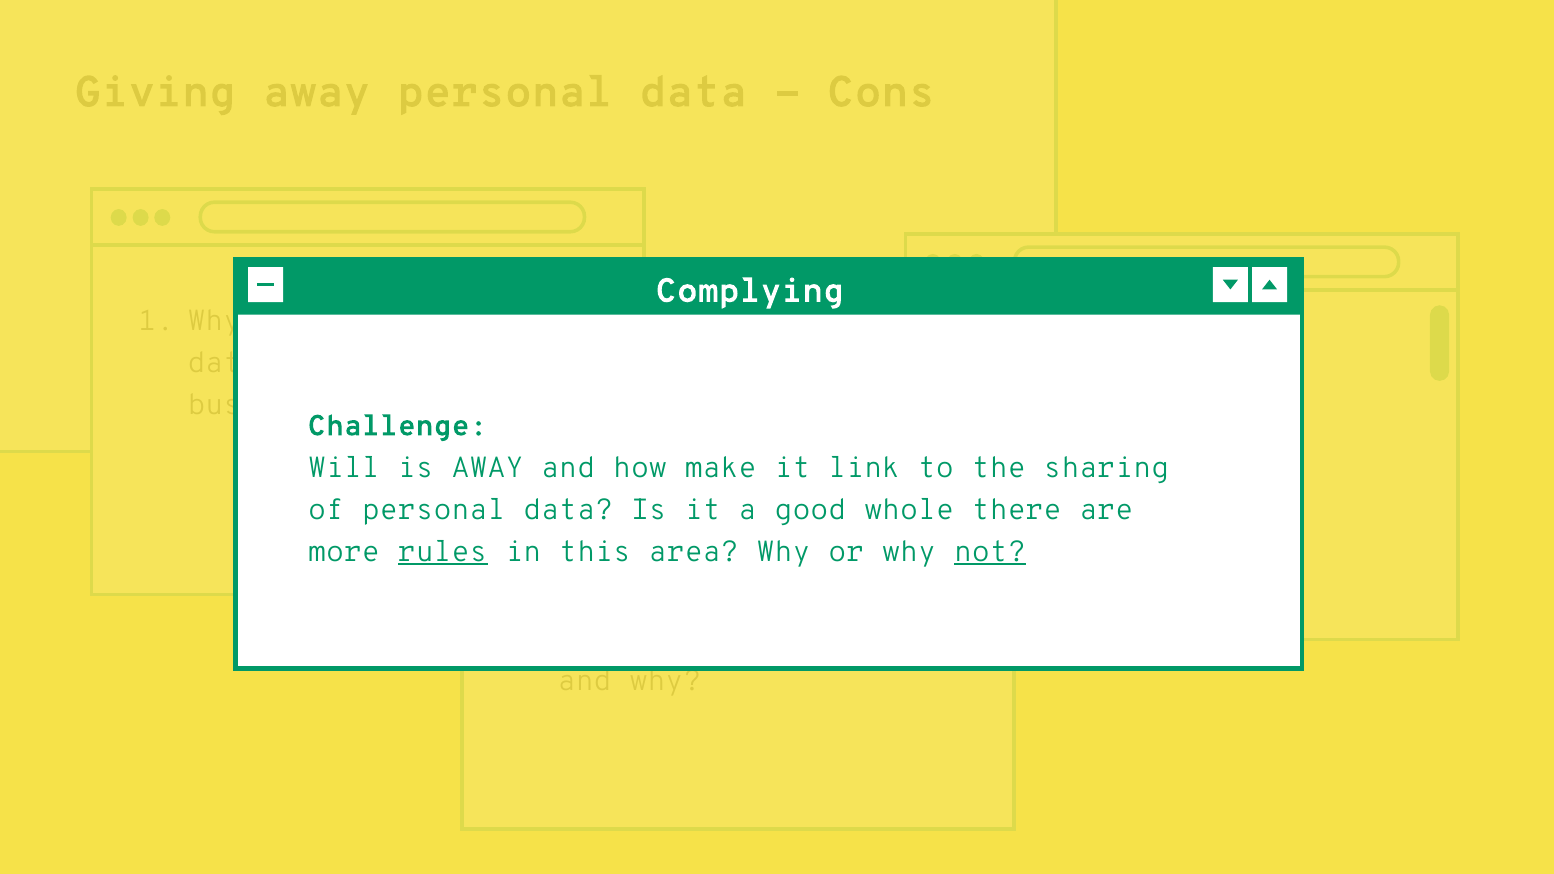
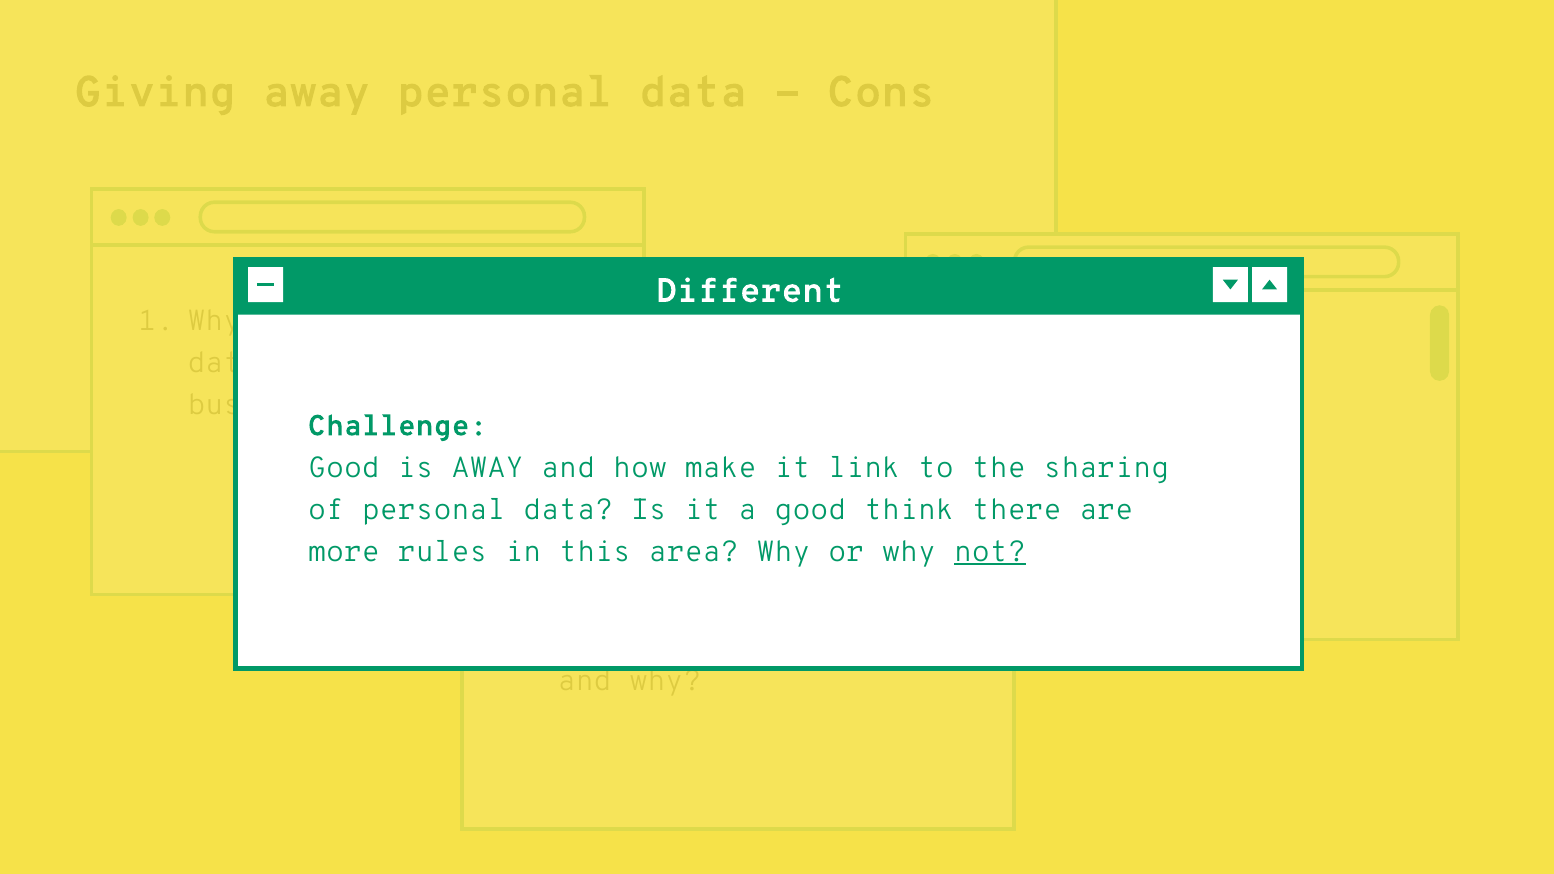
Complying: Complying -> Different
Will at (344, 468): Will -> Good
good whole: whole -> think
rules underline: present -> none
